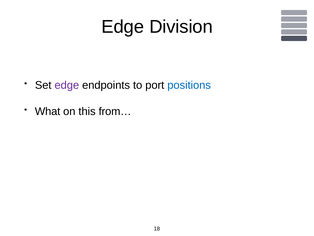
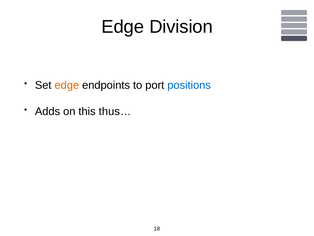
edge at (67, 85) colour: purple -> orange
What: What -> Adds
from…: from… -> thus…
